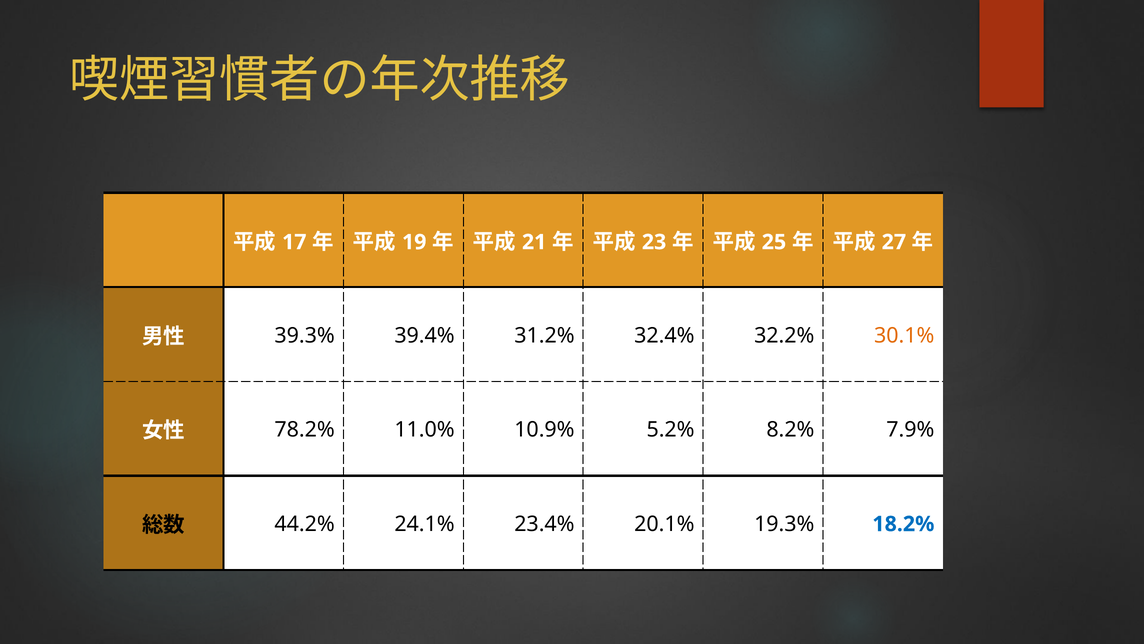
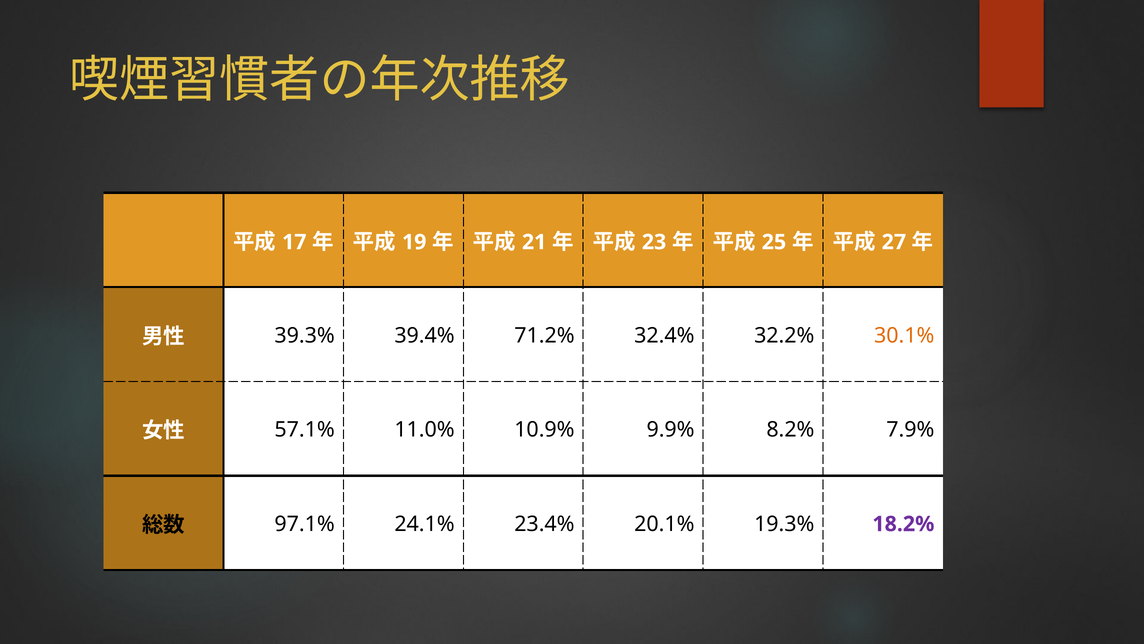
31.2%: 31.2% -> 71.2%
78.2%: 78.2% -> 57.1%
5.2%: 5.2% -> 9.9%
44.2%: 44.2% -> 97.1%
18.2% colour: blue -> purple
